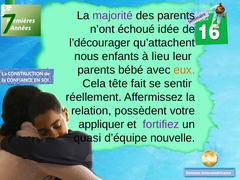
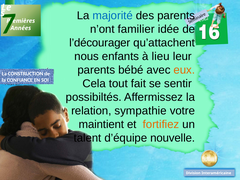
majorité colour: purple -> blue
échoué: échoué -> familier
tête: tête -> tout
réellement: réellement -> possibiltés
possèdent: possèdent -> sympathie
appliquer: appliquer -> maintient
fortifiez colour: purple -> orange
quasi: quasi -> talent
